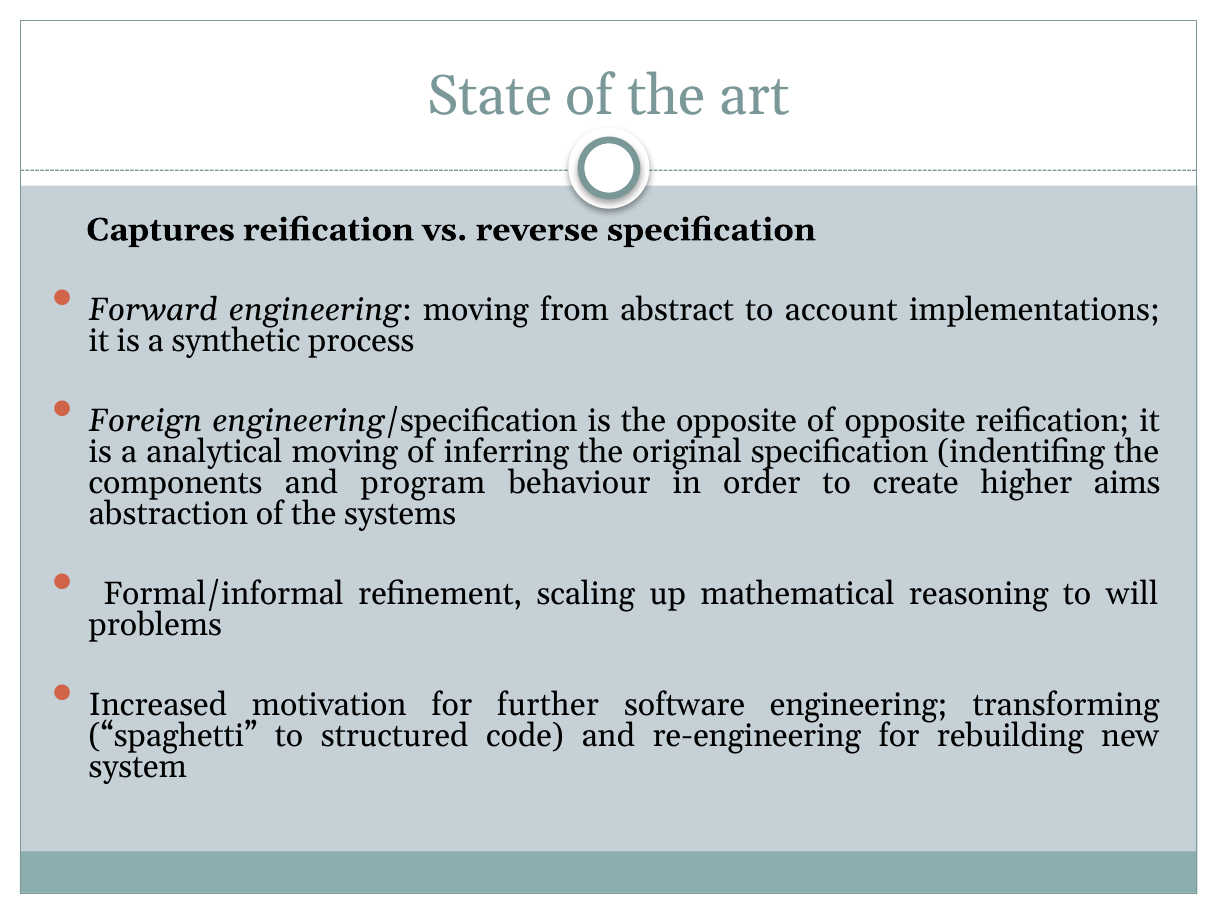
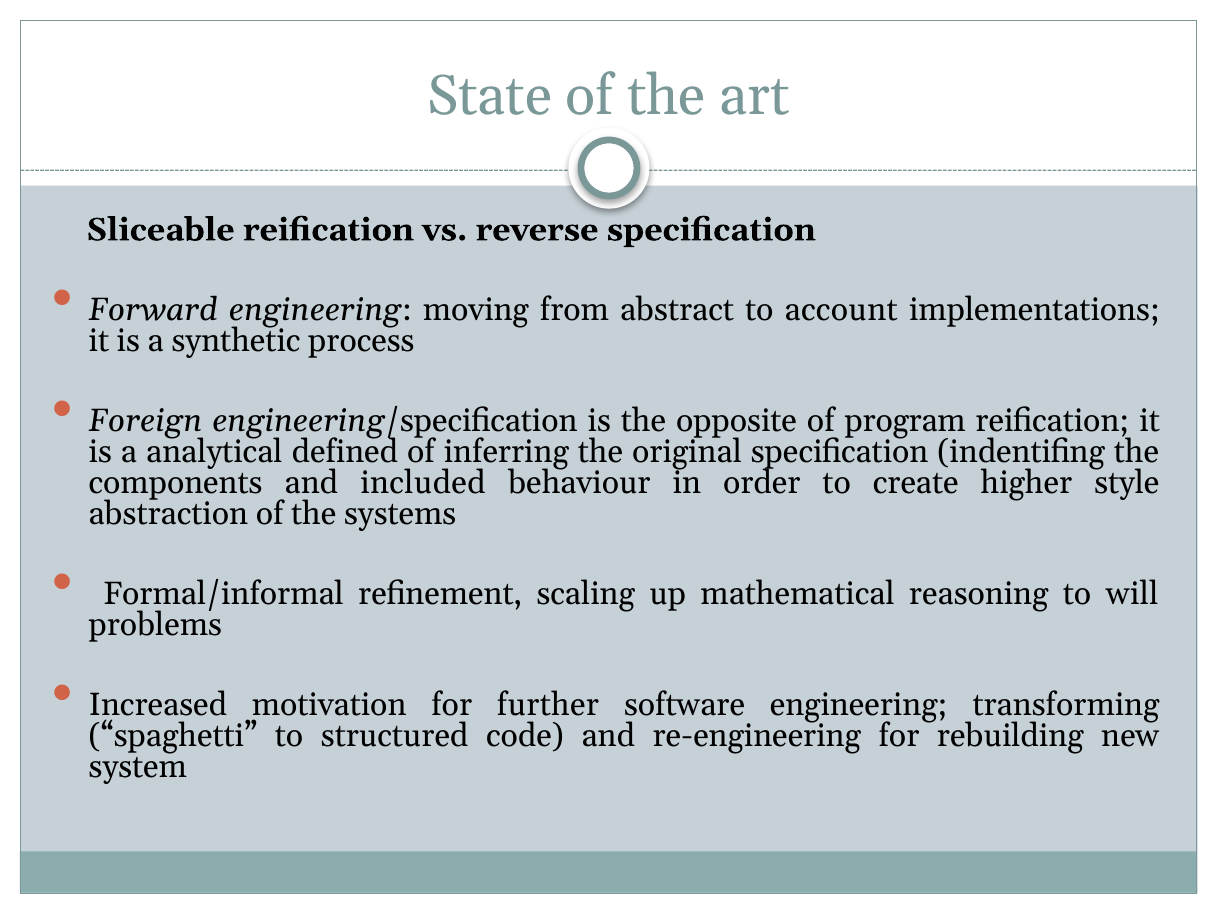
Captures: Captures -> Sliceable
of opposite: opposite -> program
analytical moving: moving -> defined
program: program -> included
aims: aims -> style
